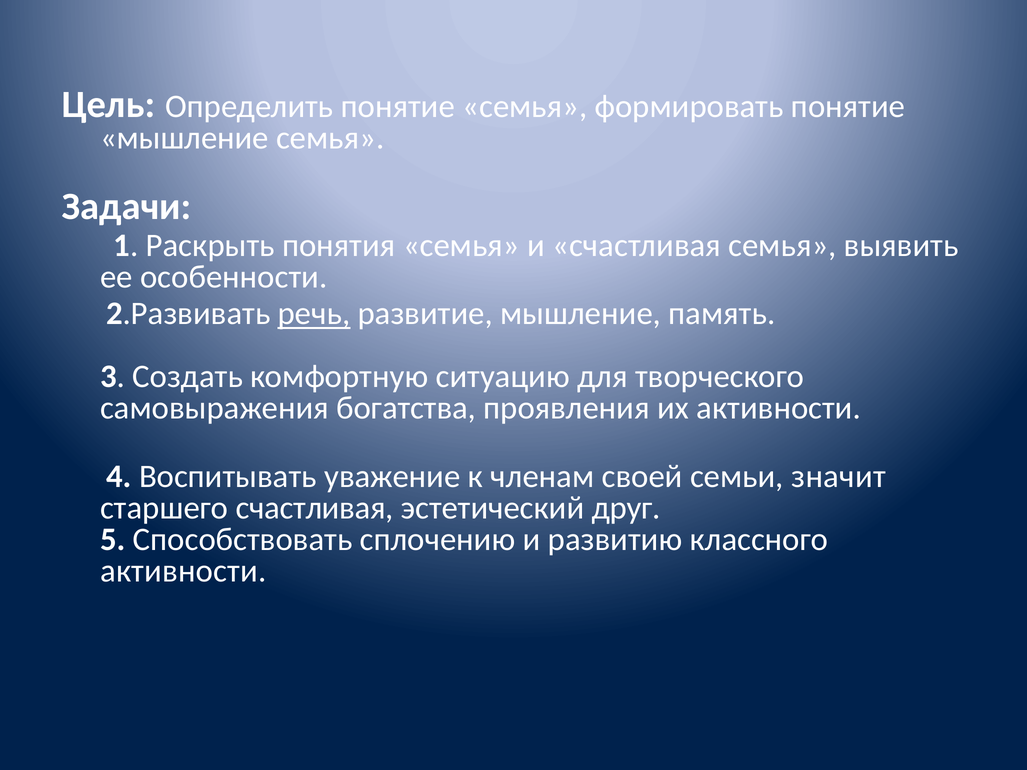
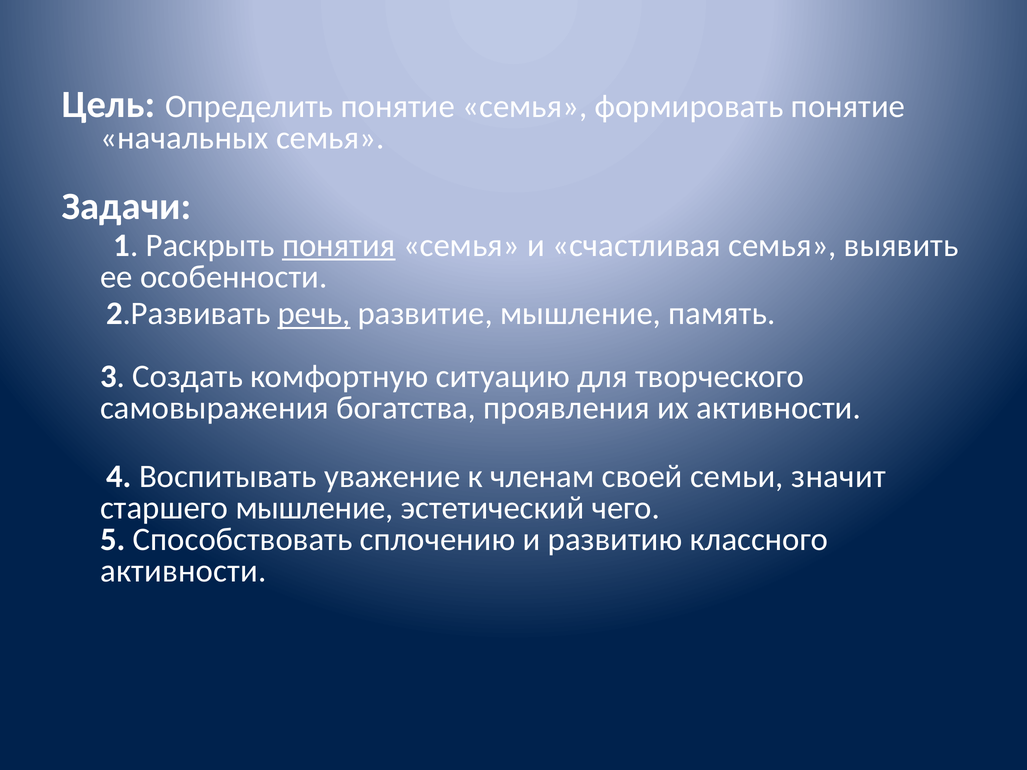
мышление at (184, 138): мышление -> начальных
понятия underline: none -> present
старшего счастливая: счастливая -> мышление
друг: друг -> чего
